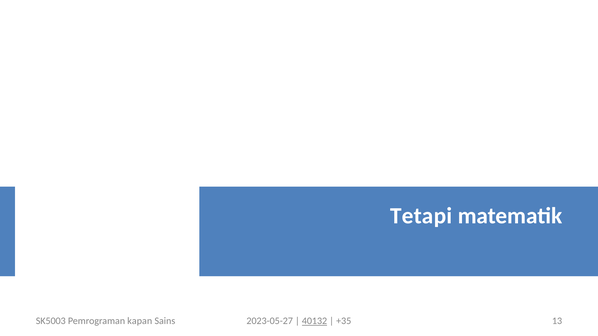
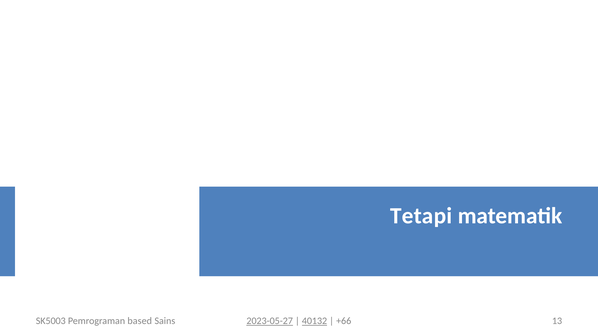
kapan: kapan -> based
2023-05-27 underline: none -> present
+35: +35 -> +66
